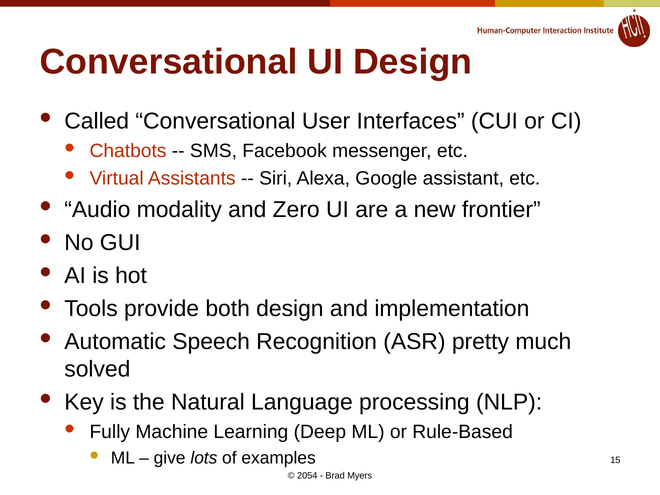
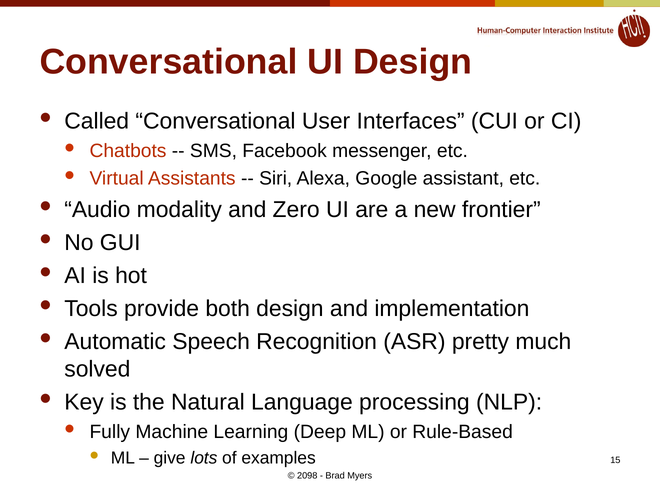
2054: 2054 -> 2098
